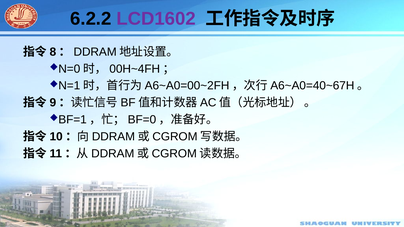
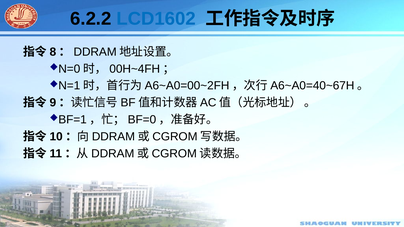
LCD1602 colour: purple -> blue
